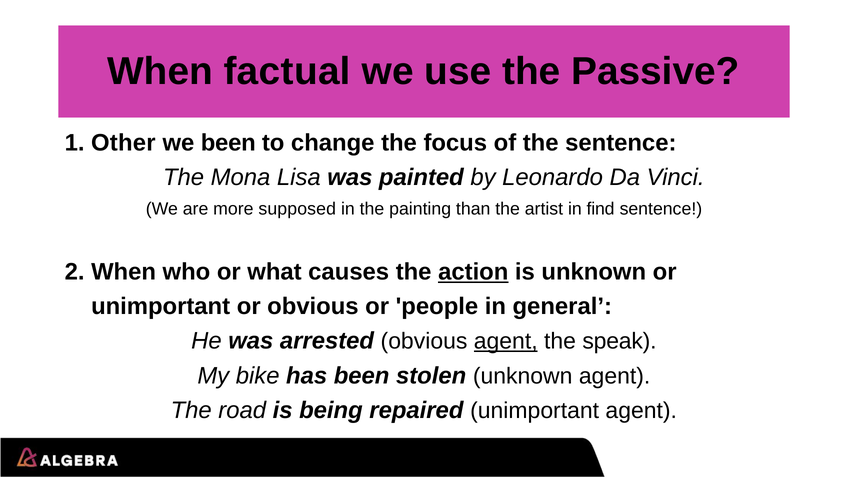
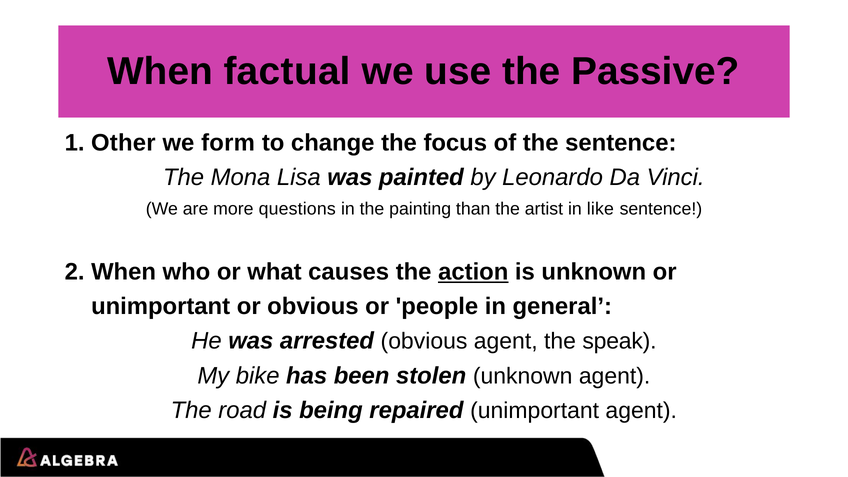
we been: been -> form
supposed: supposed -> questions
find: find -> like
agent at (506, 341) underline: present -> none
